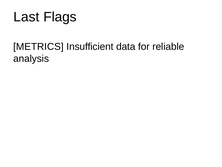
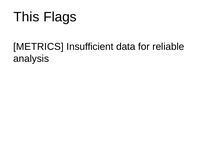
Last: Last -> This
